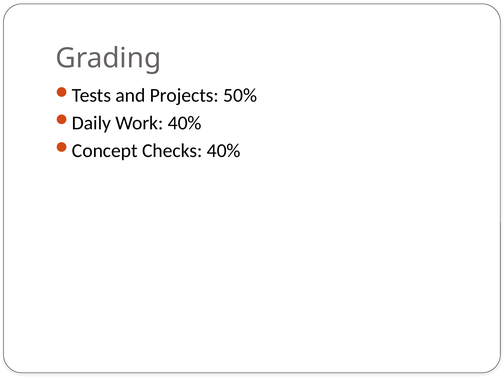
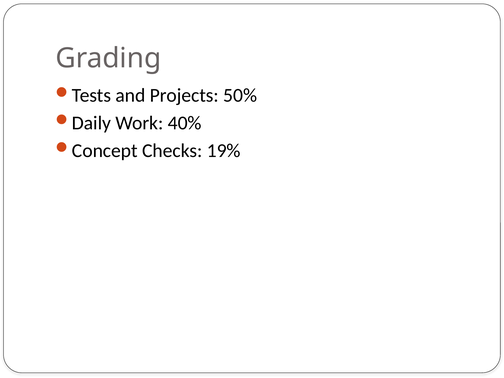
Checks 40%: 40% -> 19%
